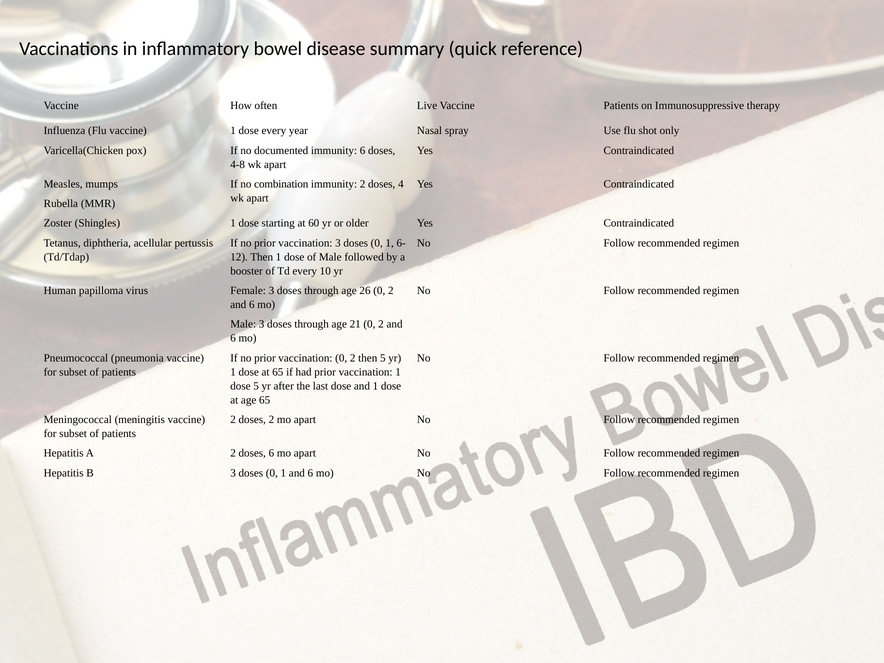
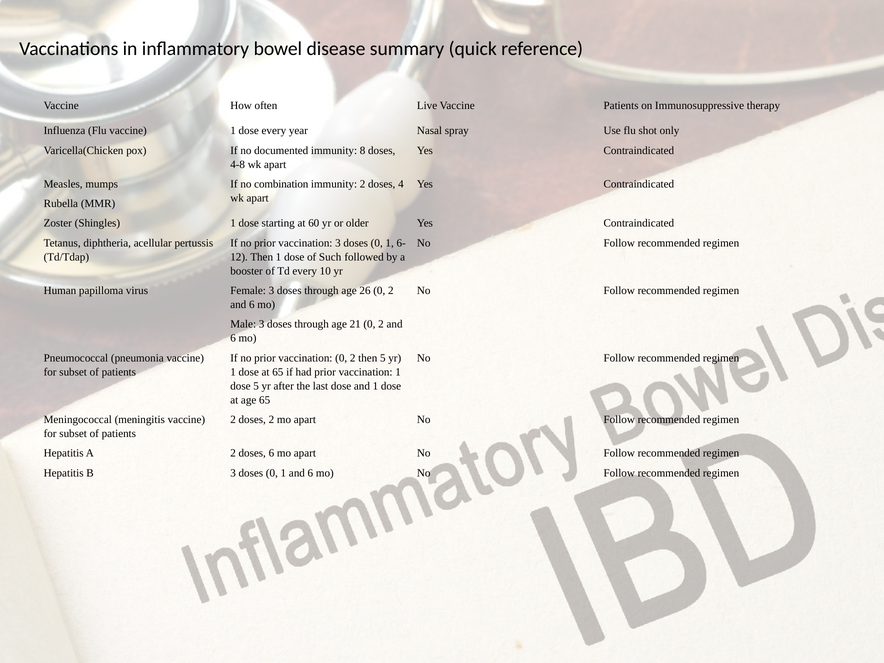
immunity 6: 6 -> 8
of Male: Male -> Such
